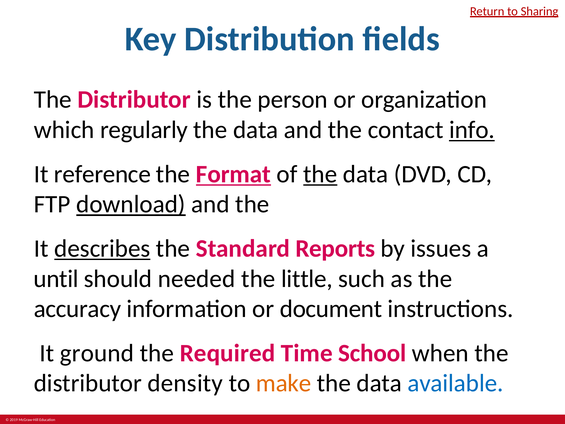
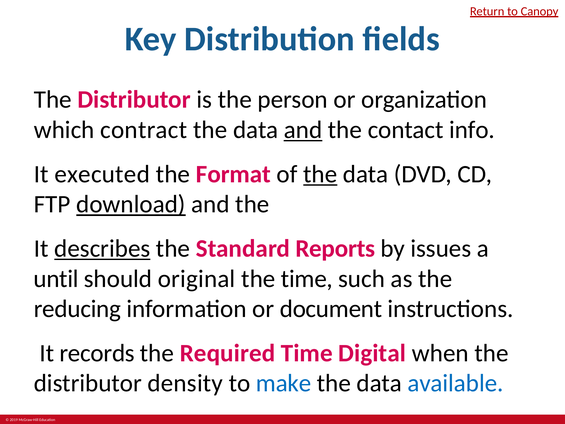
Sharing: Sharing -> Canopy
regularly: regularly -> contract
and at (303, 130) underline: none -> present
info underline: present -> none
reference: reference -> executed
Format underline: present -> none
needed: needed -> original
the little: little -> time
accuracy: accuracy -> reducing
ground: ground -> records
School: School -> Digital
make colour: orange -> blue
